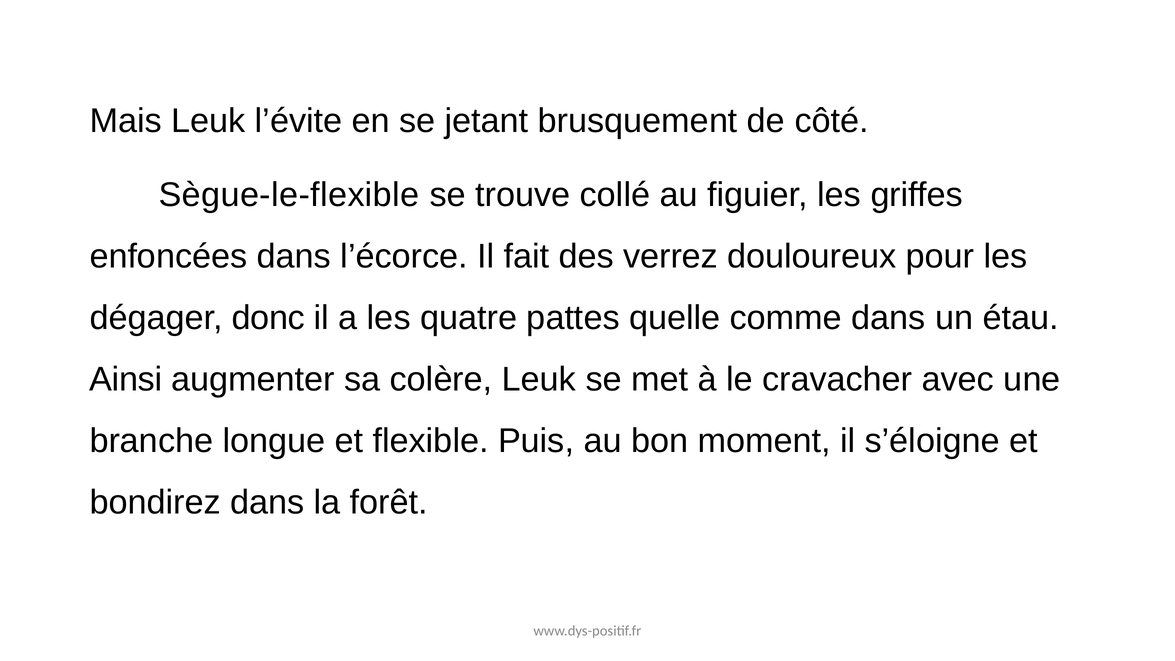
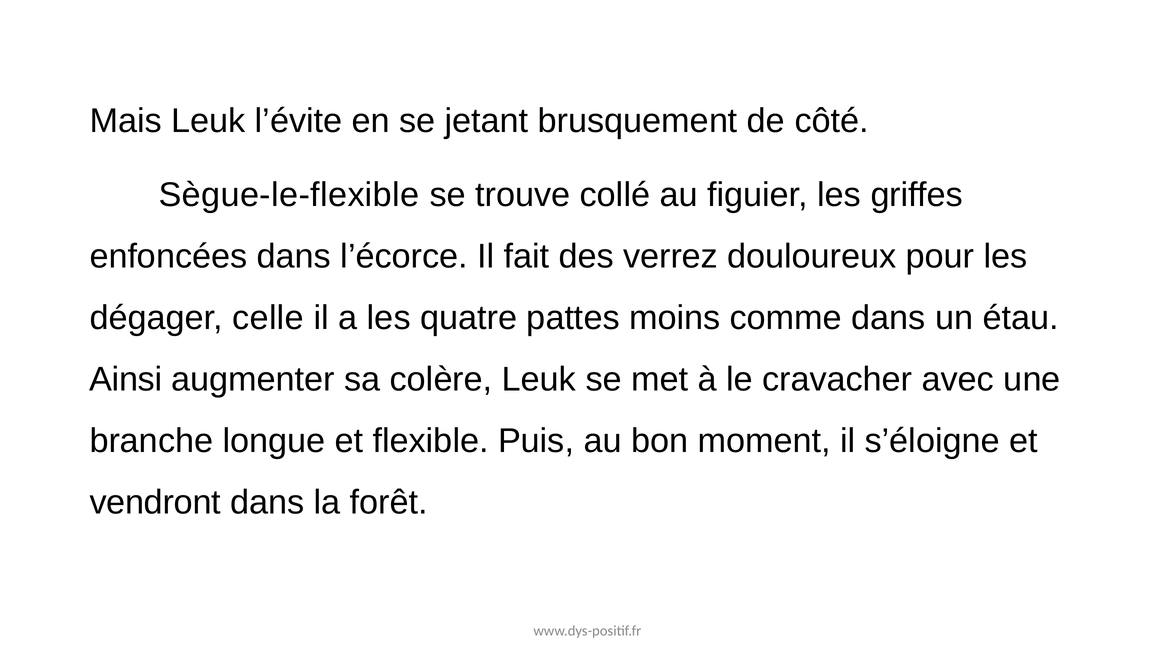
donc: donc -> celle
quelle: quelle -> moins
bondirez: bondirez -> vendront
